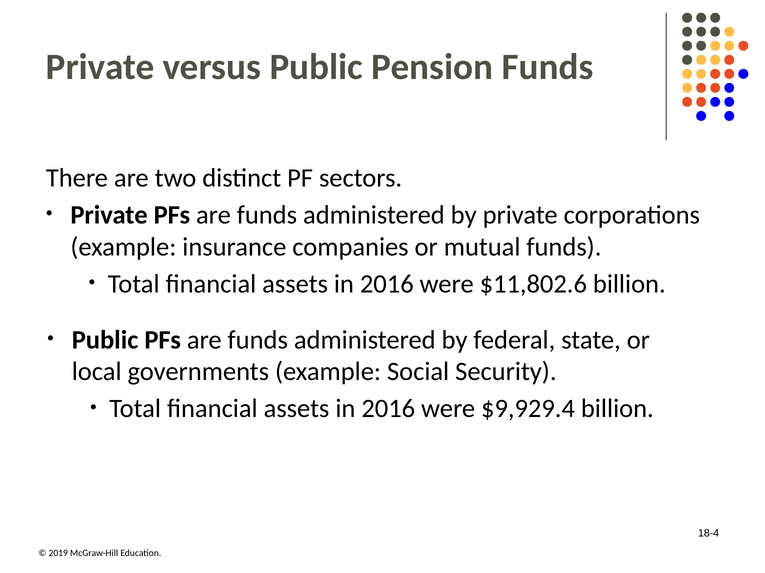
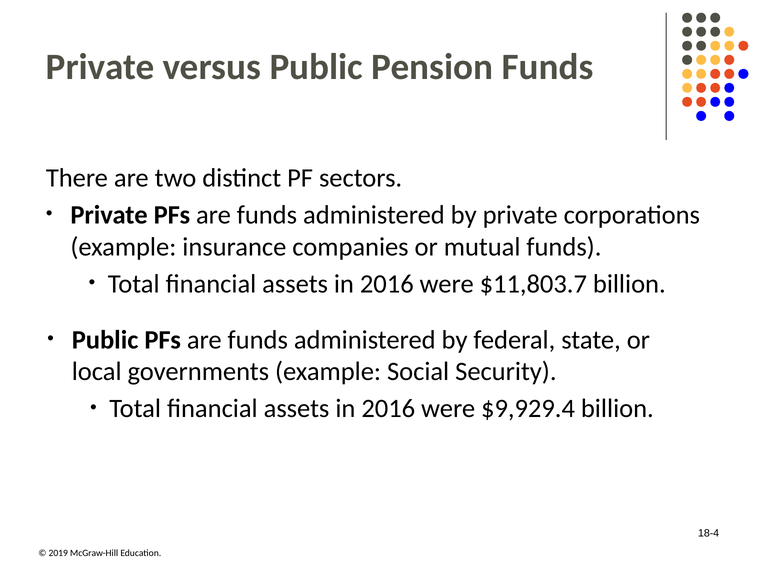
$11,802.6: $11,802.6 -> $11,803.7
